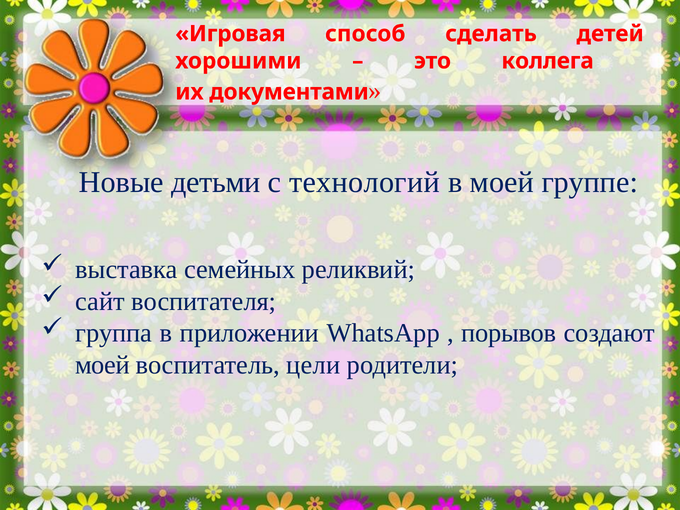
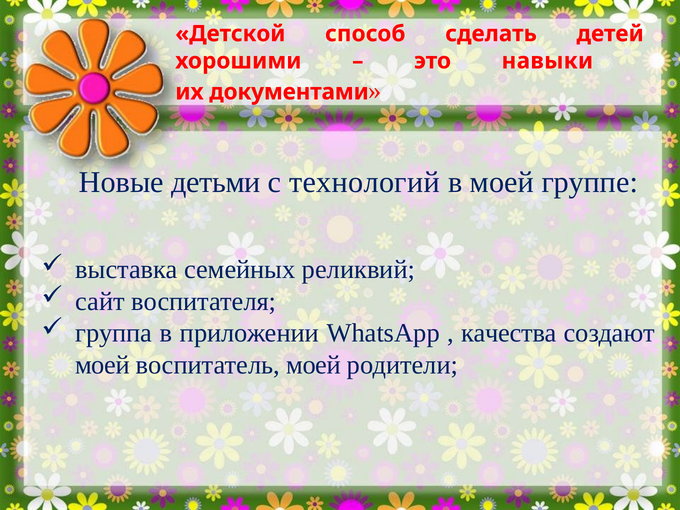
Игровая: Игровая -> Детской
коллега: коллега -> навыки
порывов: порывов -> качества
воспитатель цели: цели -> моей
